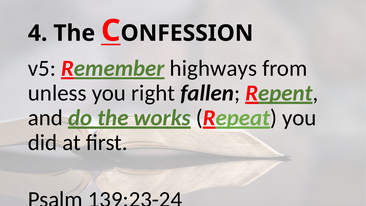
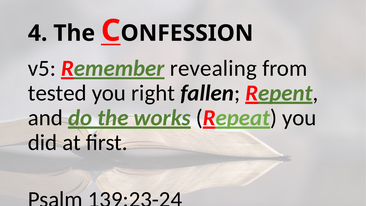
highways: highways -> revealing
unless: unless -> tested
